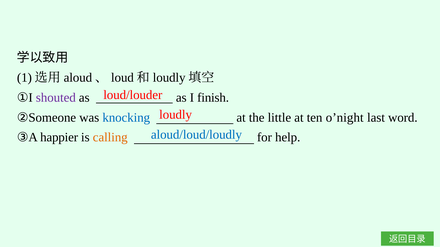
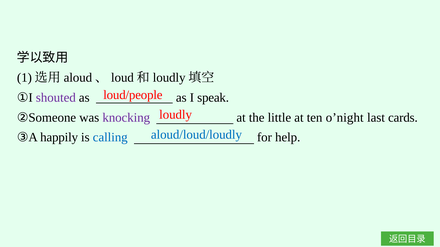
loud/louder: loud/louder -> loud/people
finish: finish -> speak
knocking colour: blue -> purple
word: word -> cards
happier: happier -> happily
calling colour: orange -> blue
